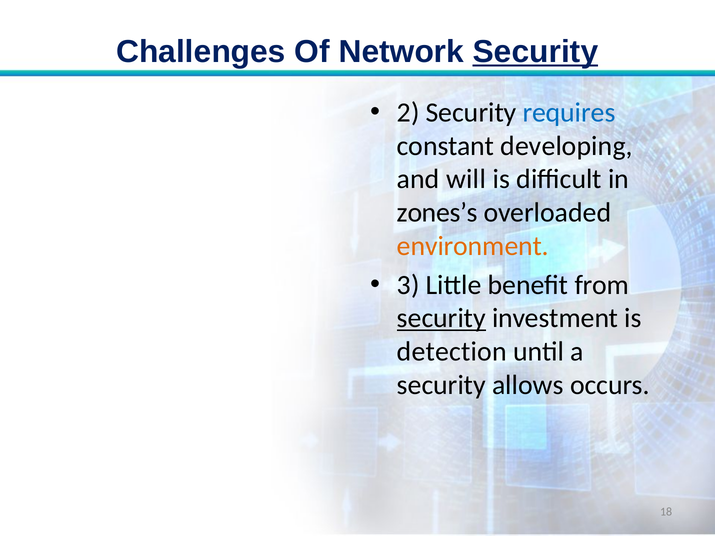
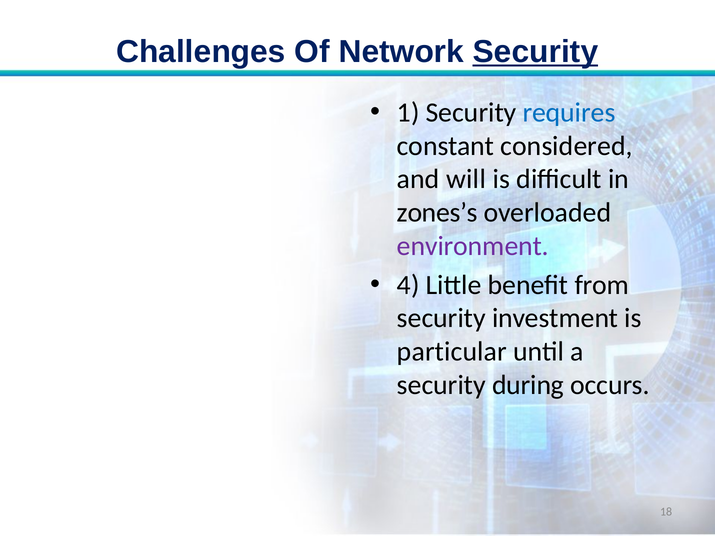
2: 2 -> 1
developing: developing -> considered
environment colour: orange -> purple
3: 3 -> 4
security at (441, 318) underline: present -> none
detection: detection -> particular
allows: allows -> during
